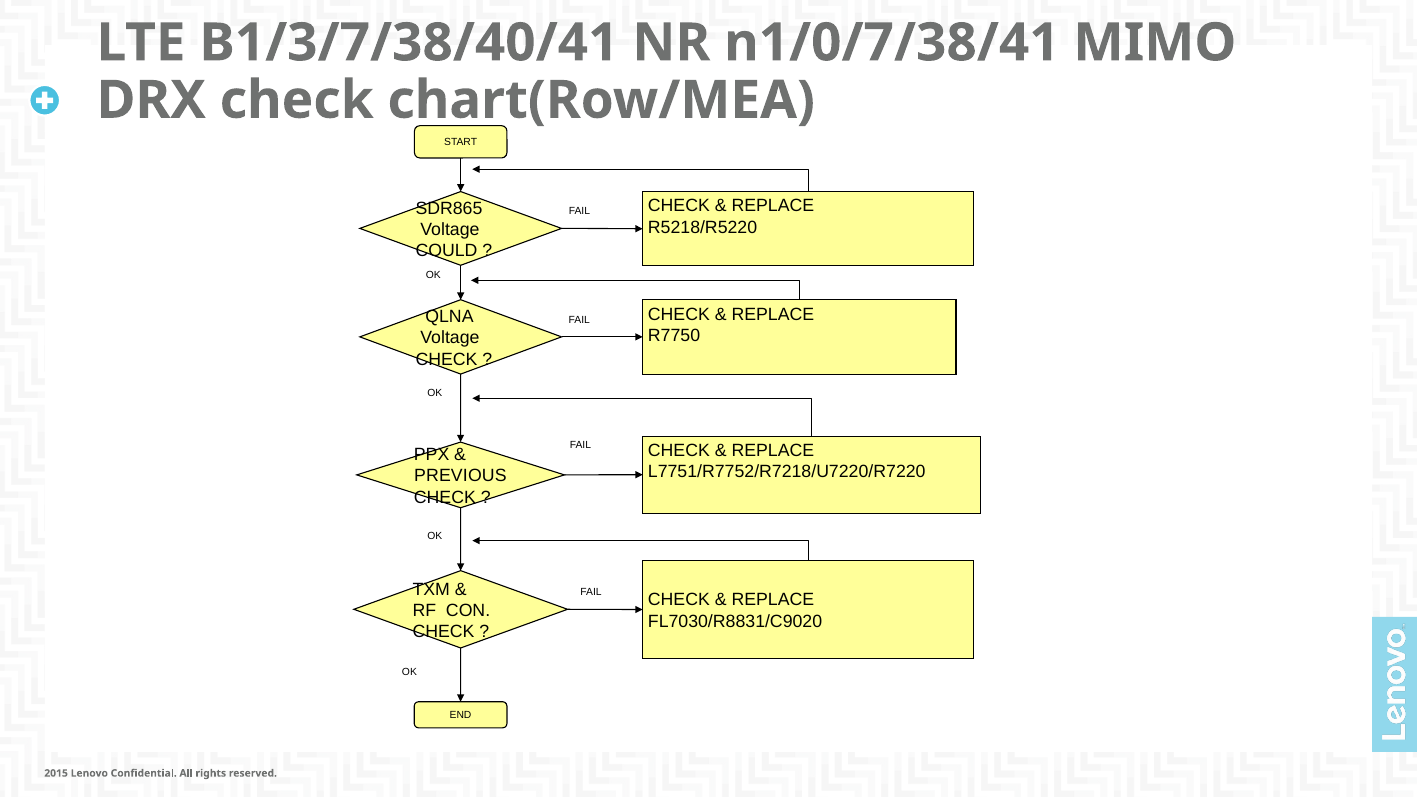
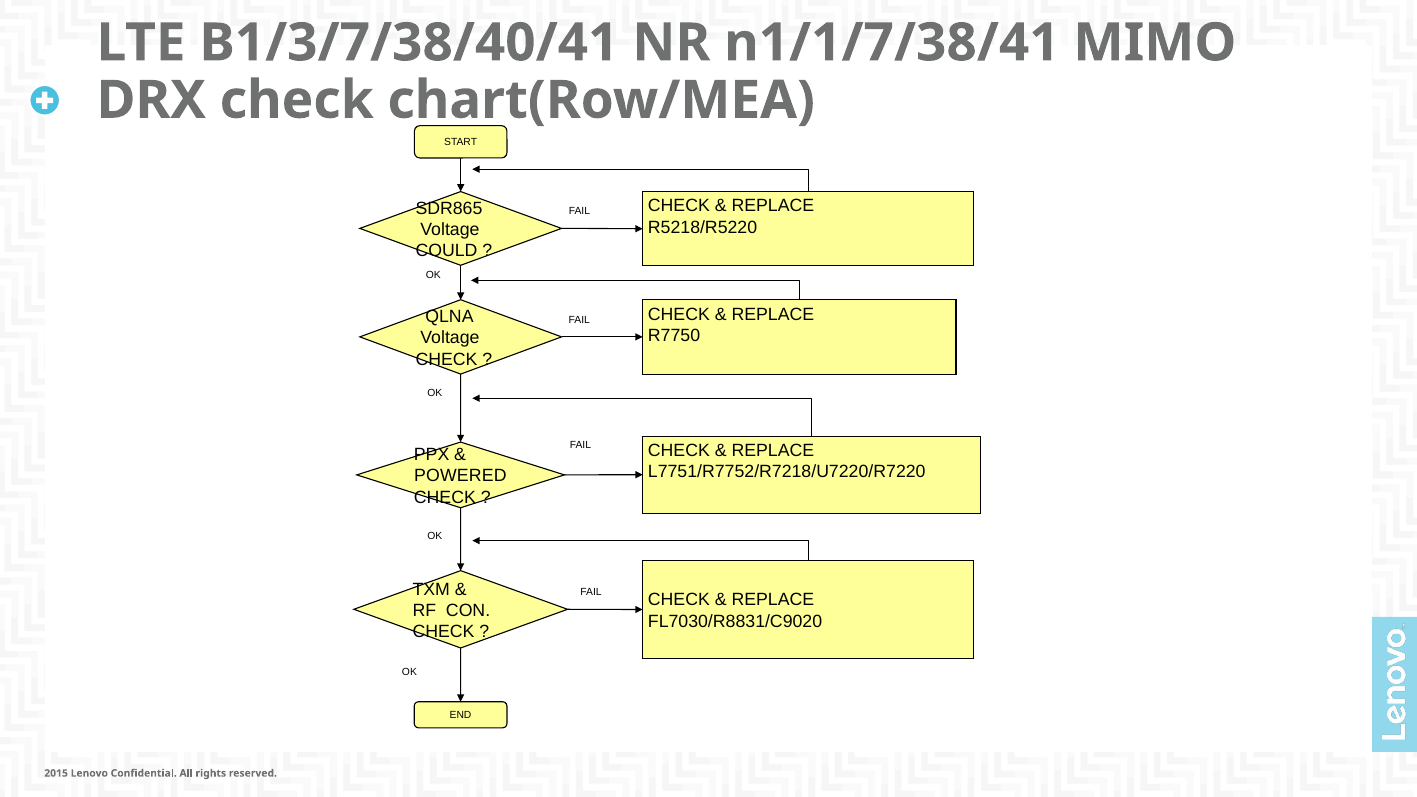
n1/0/7/38/41: n1/0/7/38/41 -> n1/1/7/38/41
PREVIOUS: PREVIOUS -> POWERED
